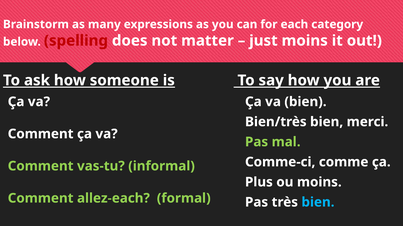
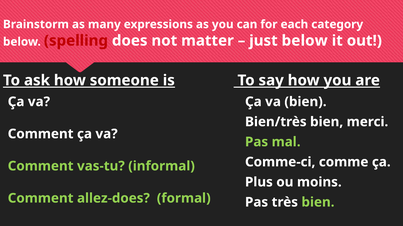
just moins: moins -> below
allez-each: allez-each -> allez-does
bien at (318, 203) colour: light blue -> light green
